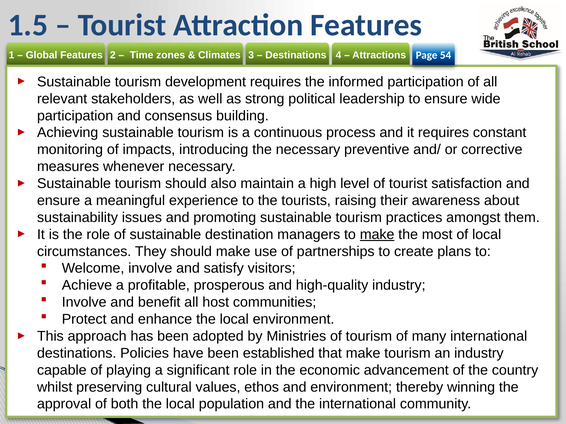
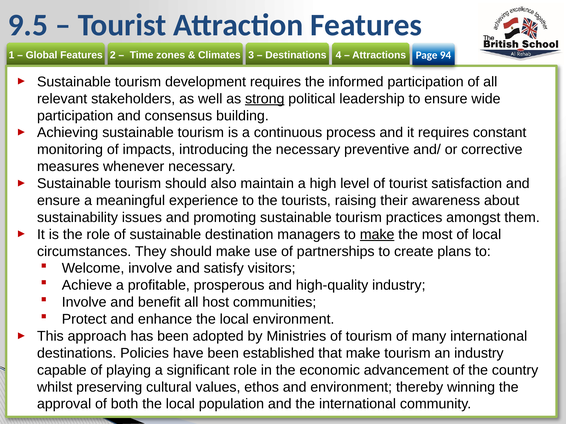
1.5: 1.5 -> 9.5
54: 54 -> 94
strong underline: none -> present
